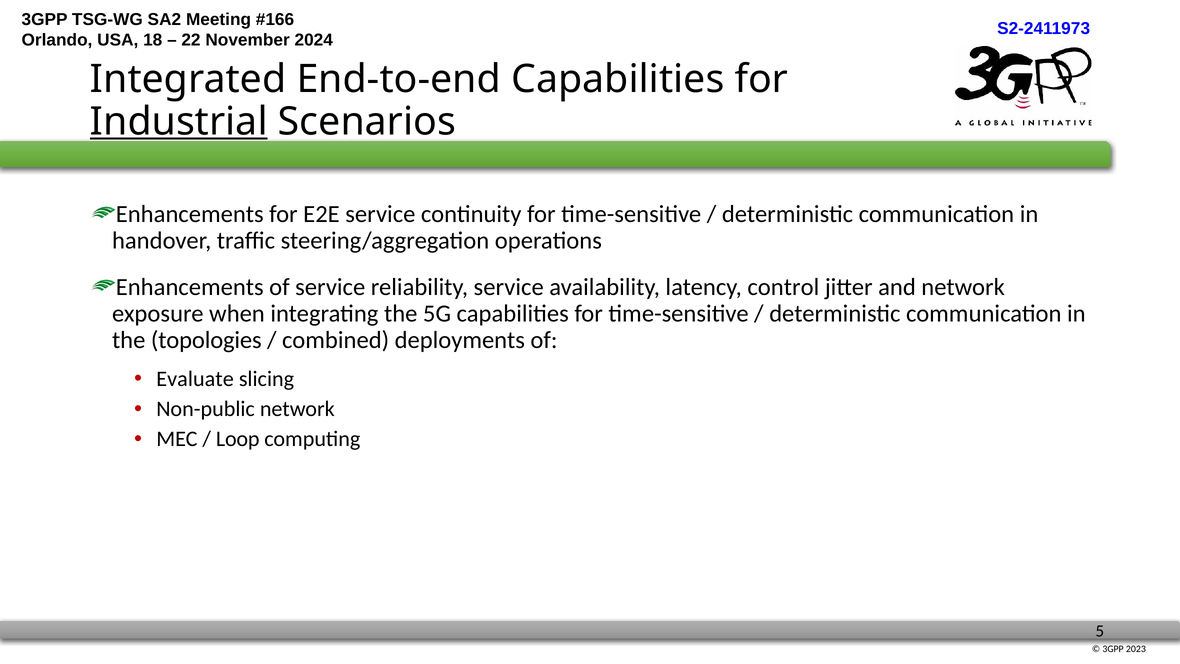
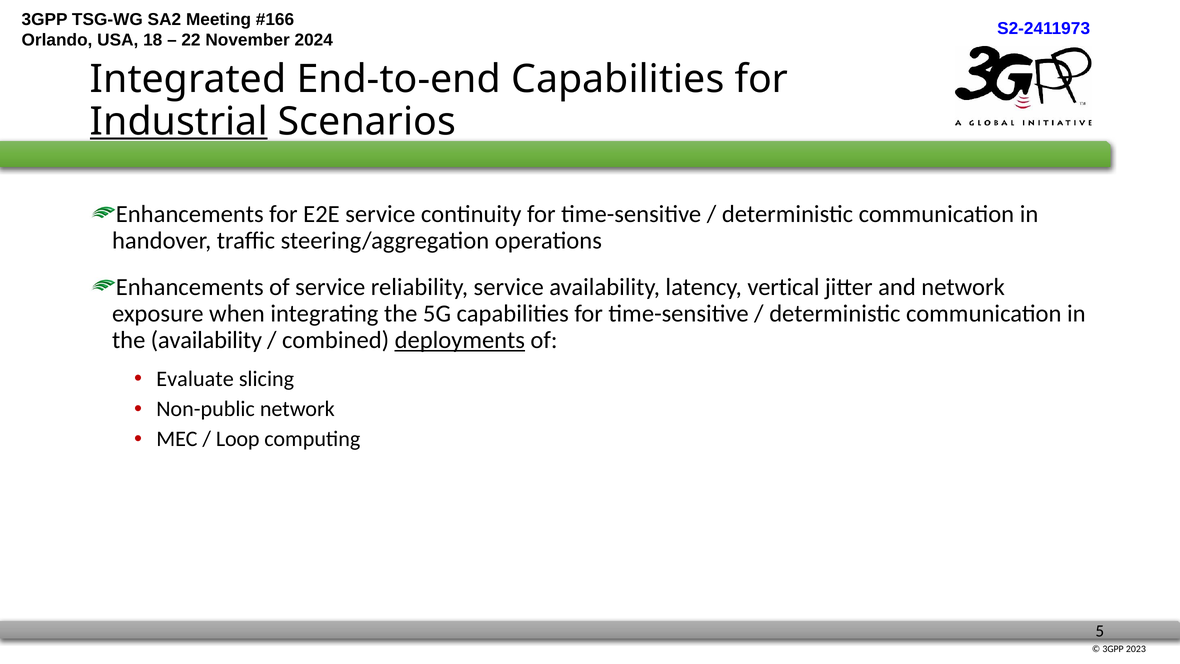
control: control -> vertical
the topologies: topologies -> availability
deployments underline: none -> present
